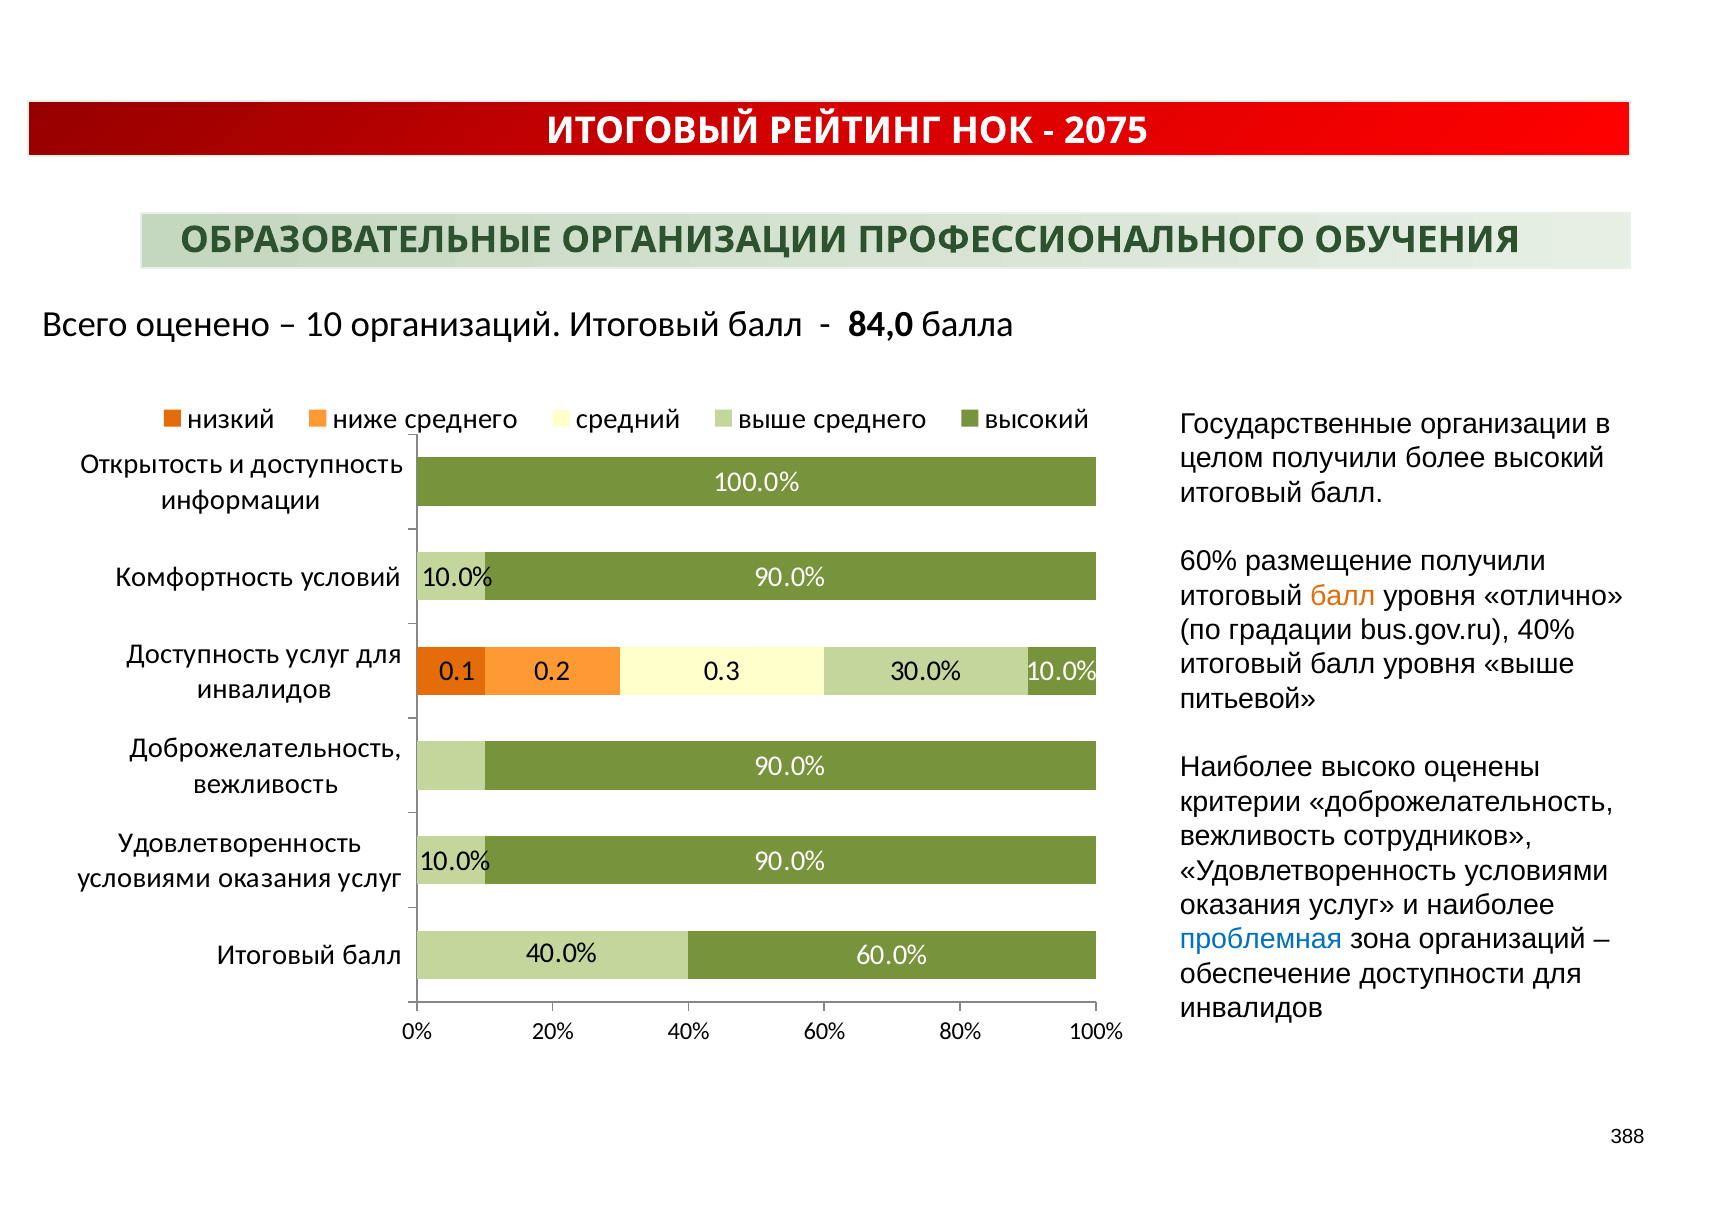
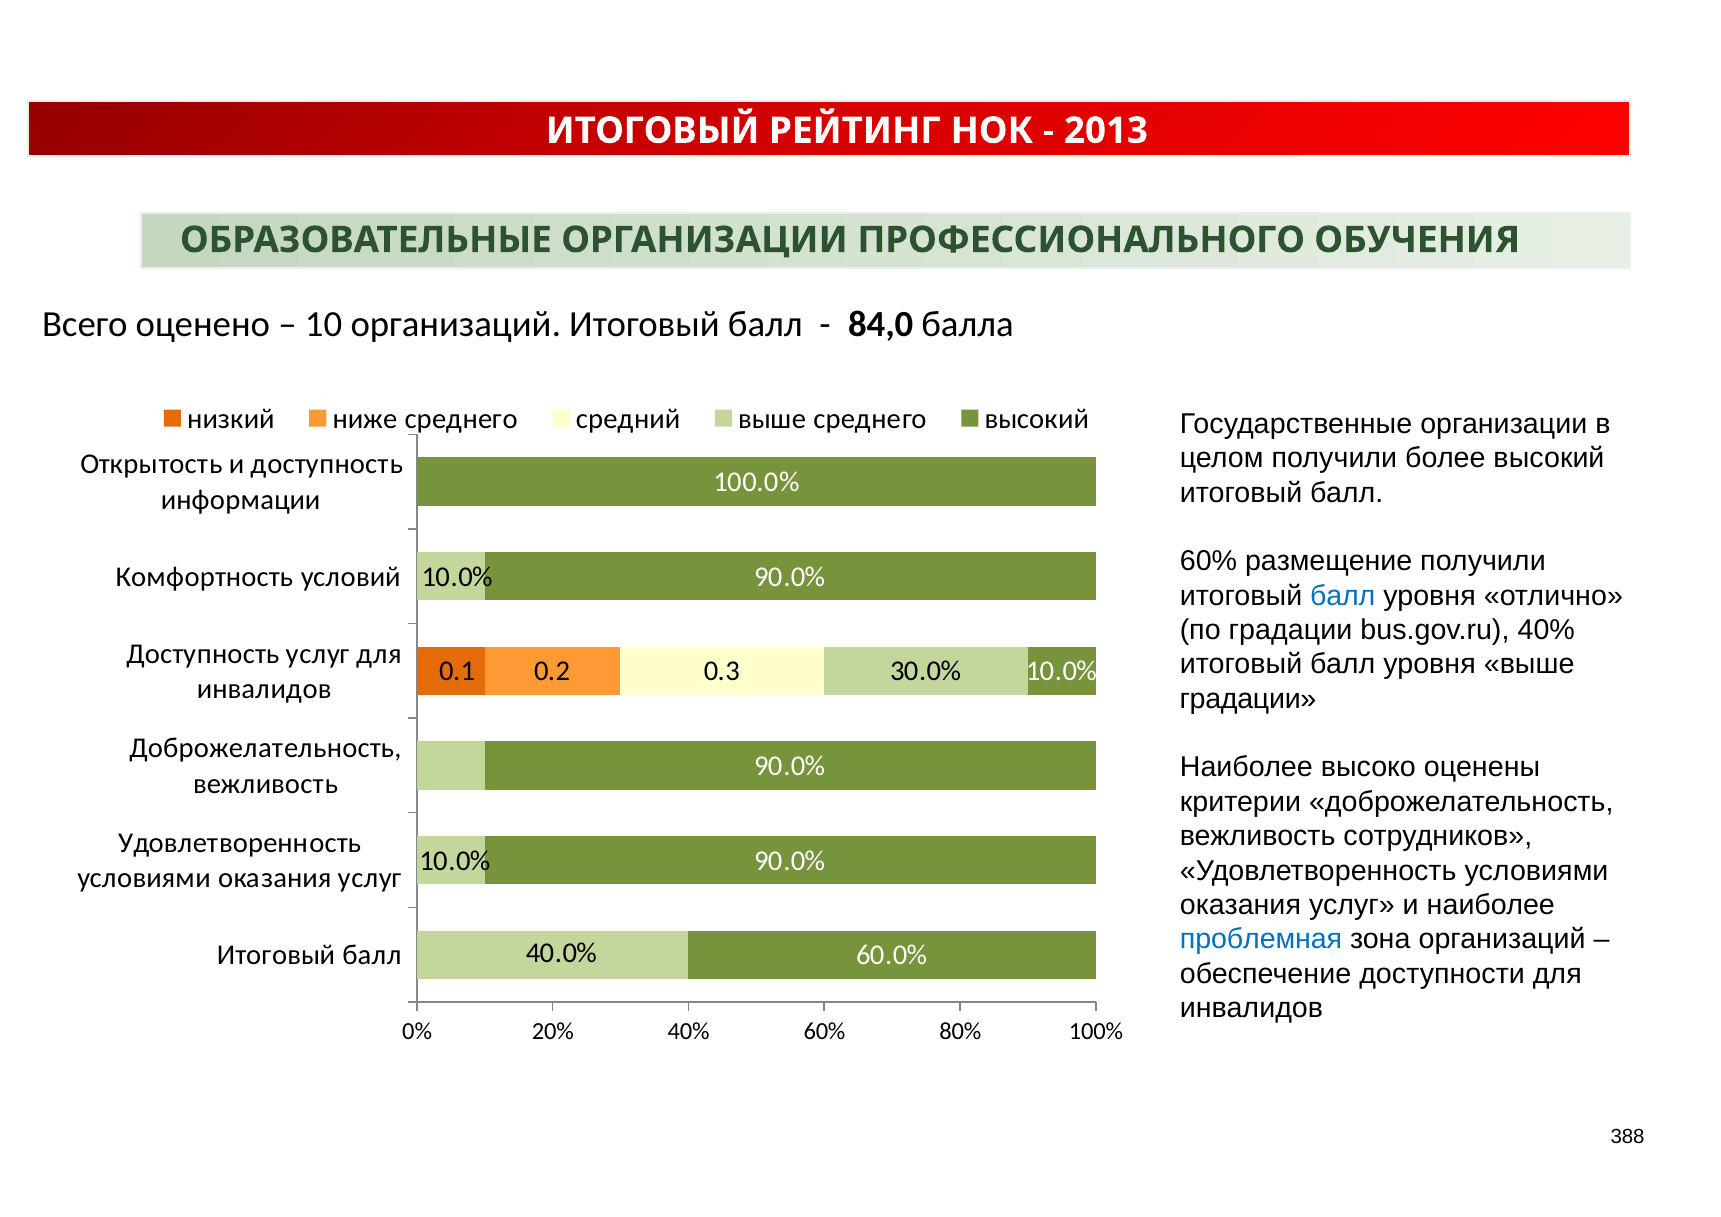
2075: 2075 -> 2013
балл at (1343, 596) colour: orange -> blue
питьевой at (1248, 699): питьевой -> градации
